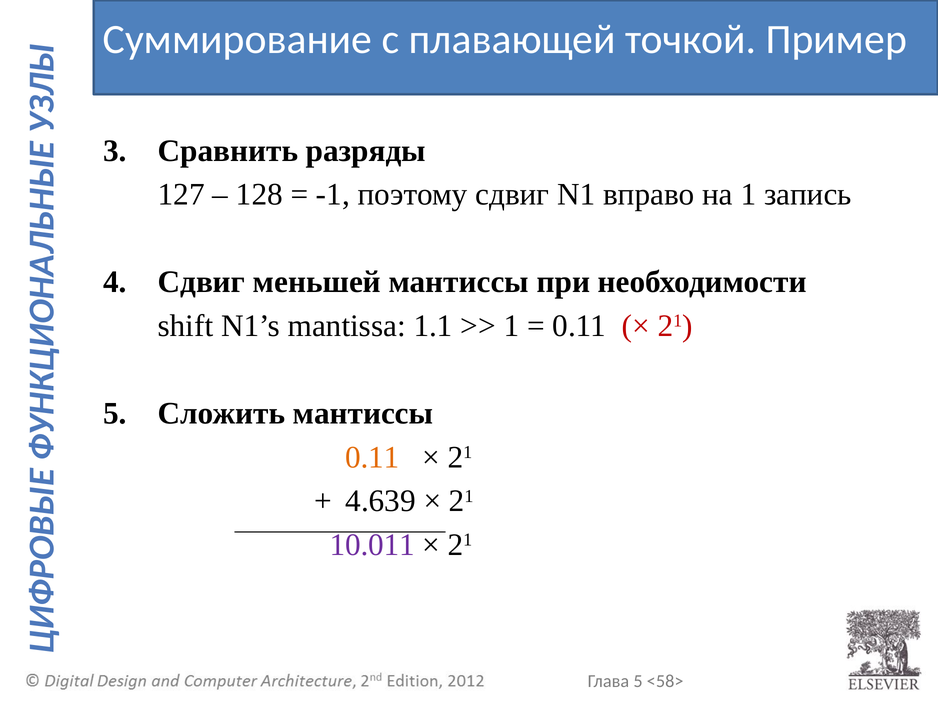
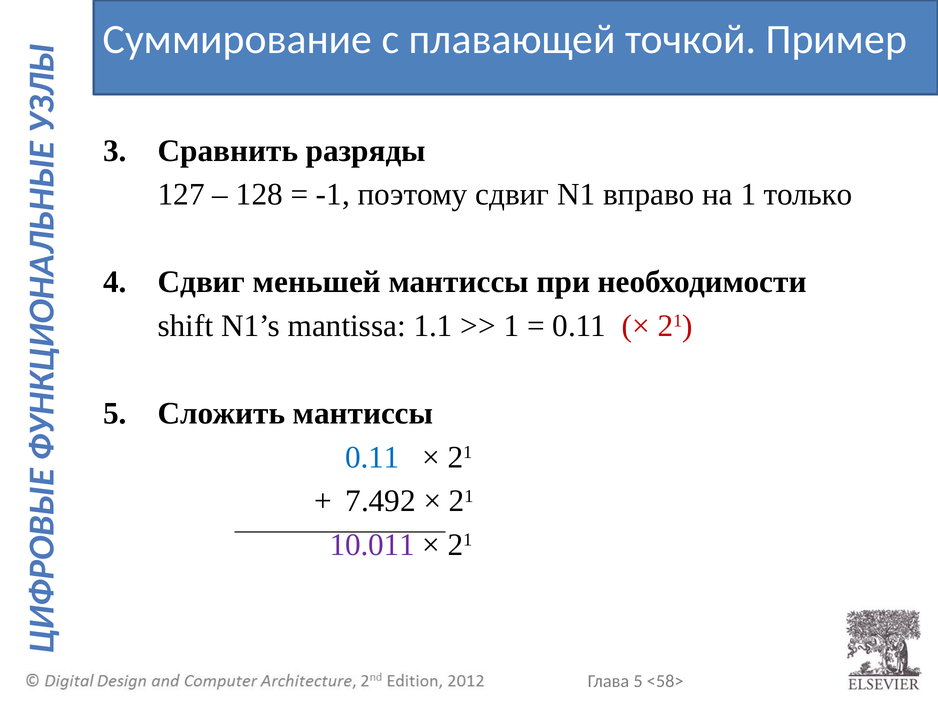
запись: запись -> только
0.11 at (372, 457) colour: orange -> blue
4.639: 4.639 -> 7.492
